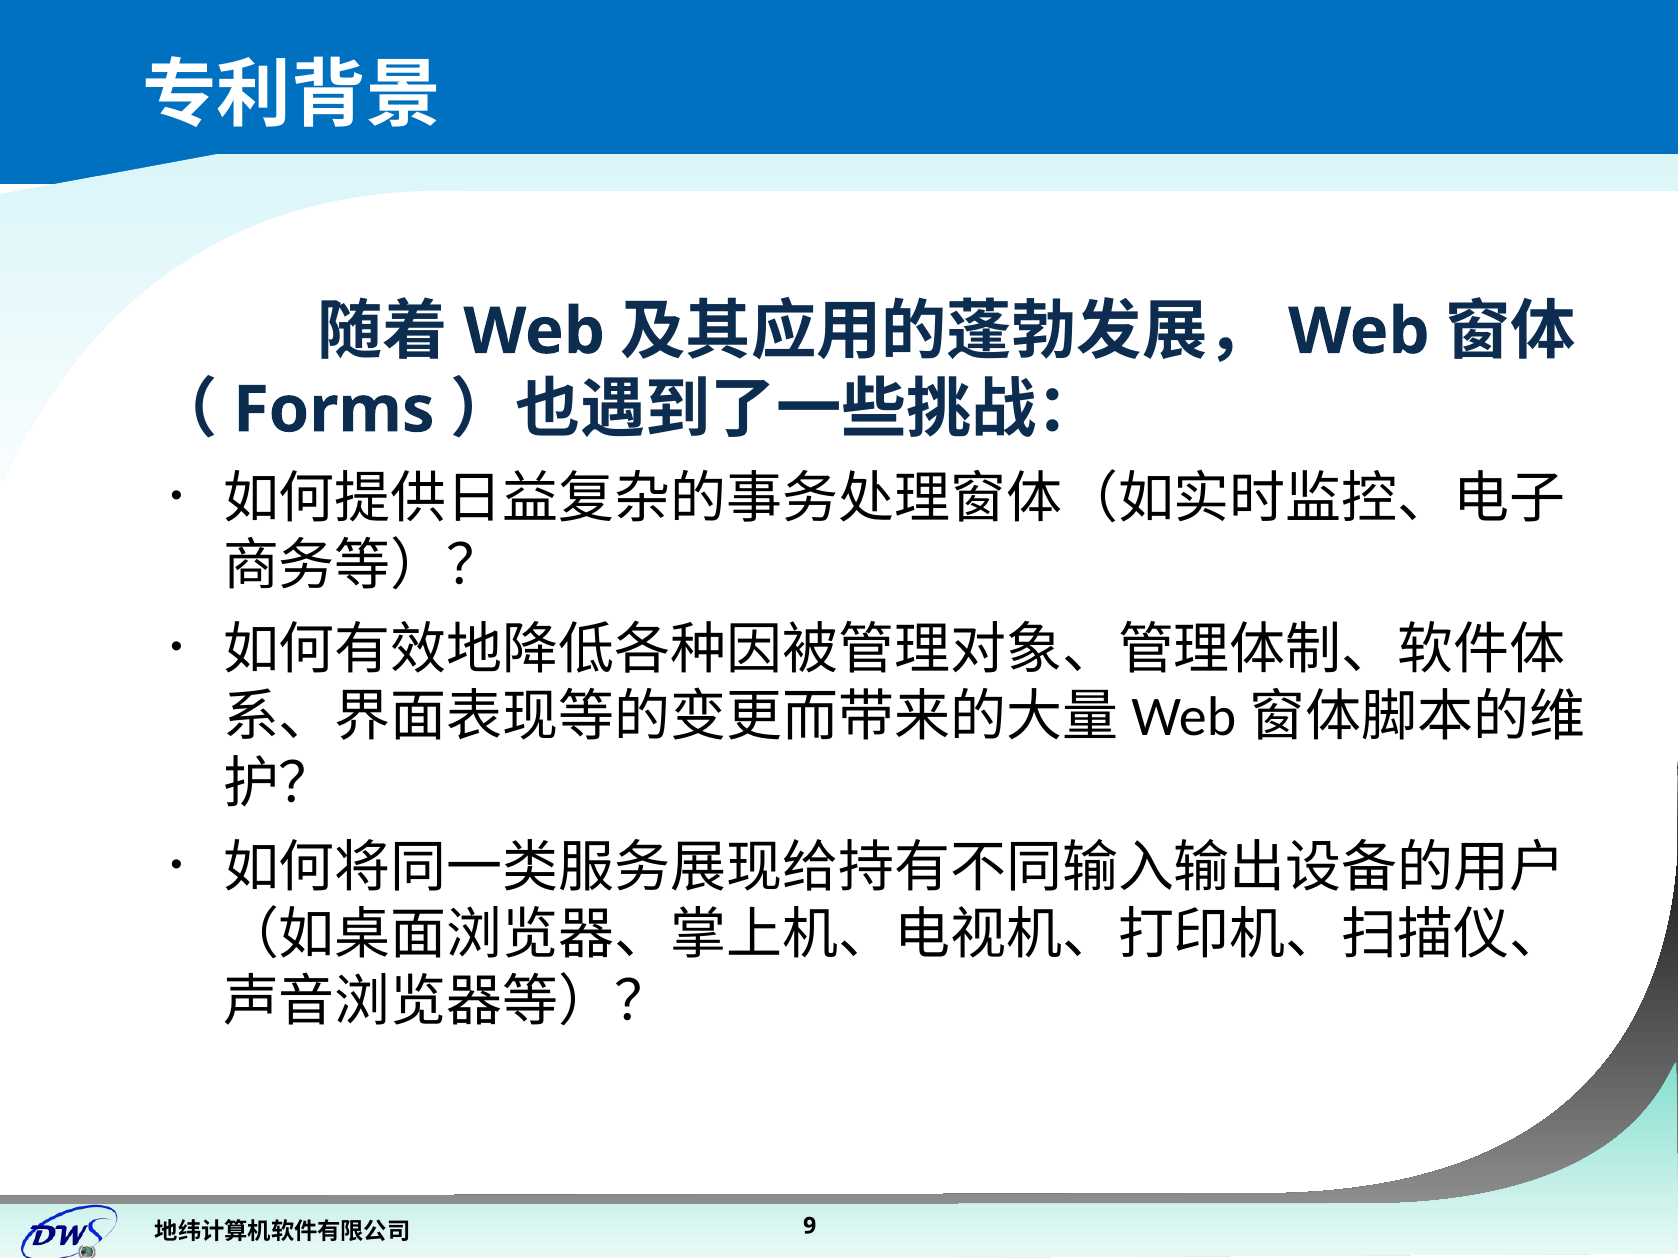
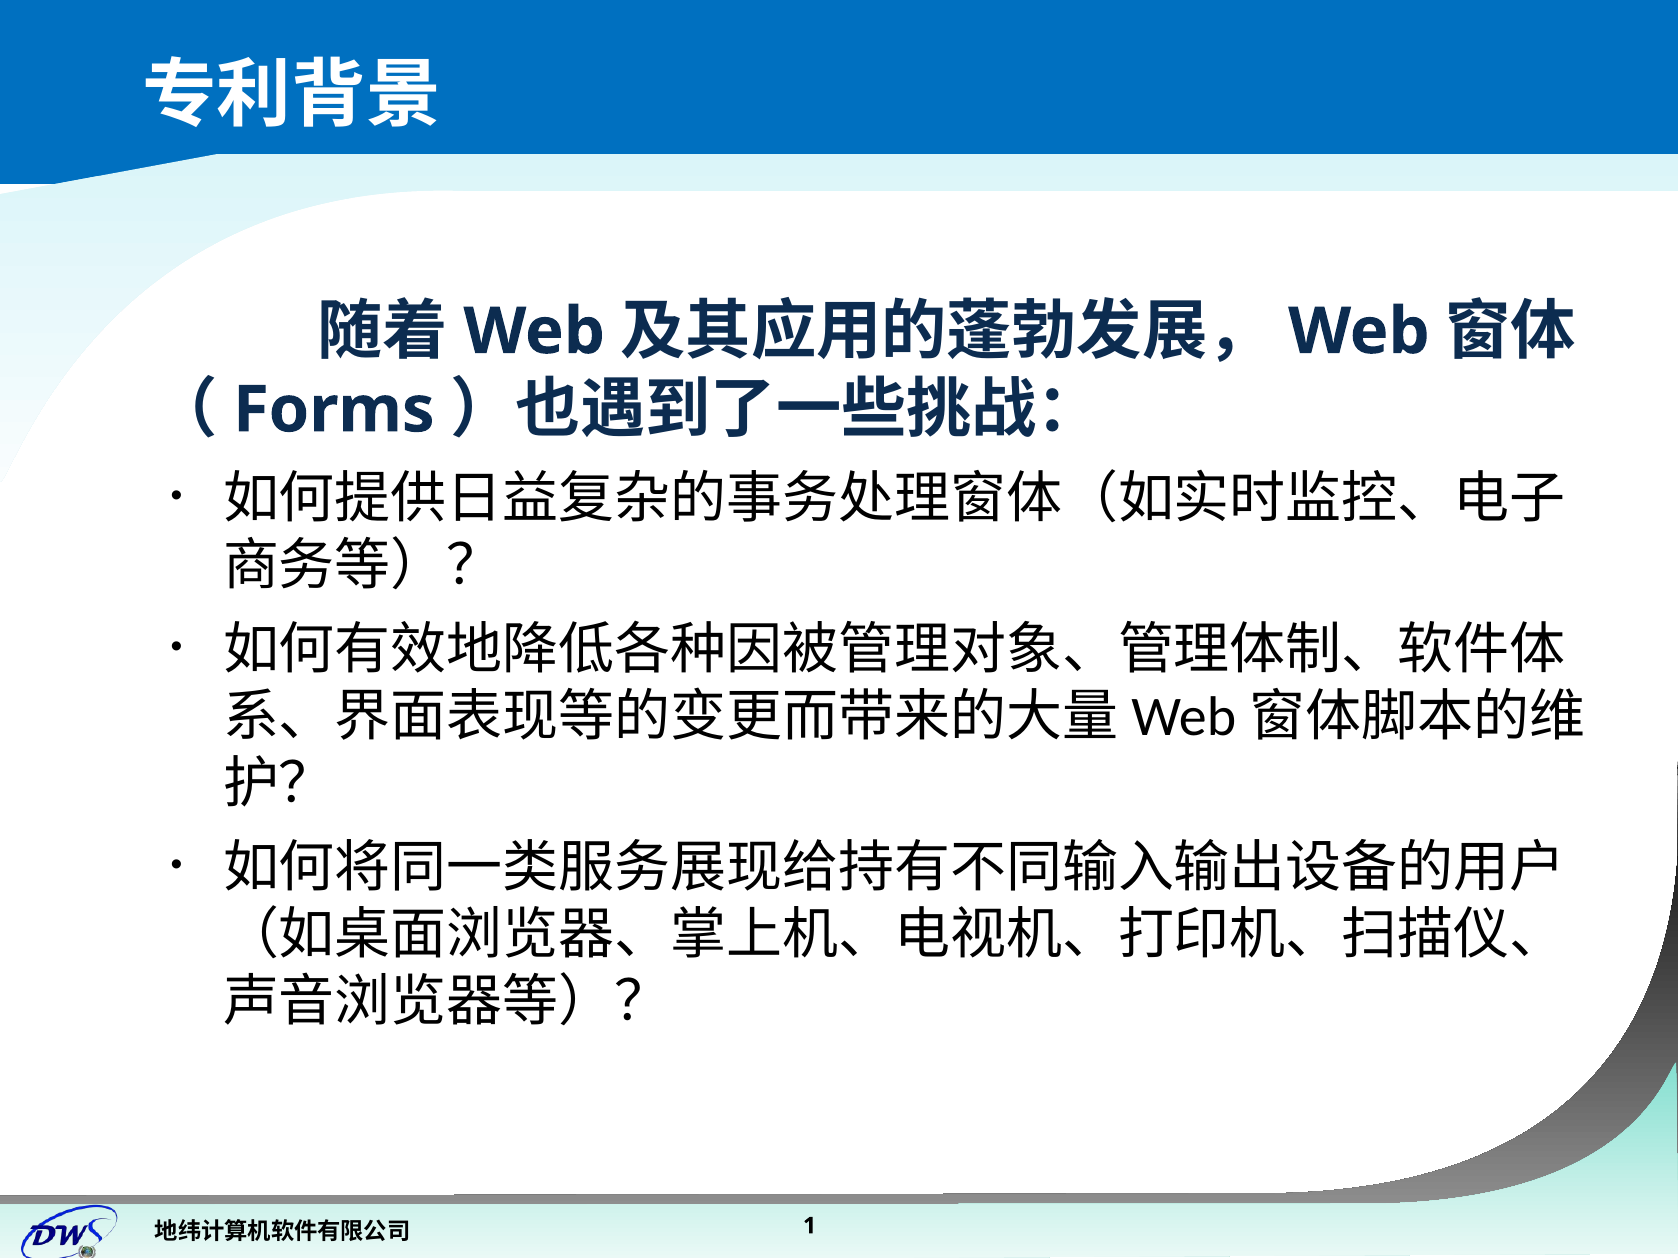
9: 9 -> 1
